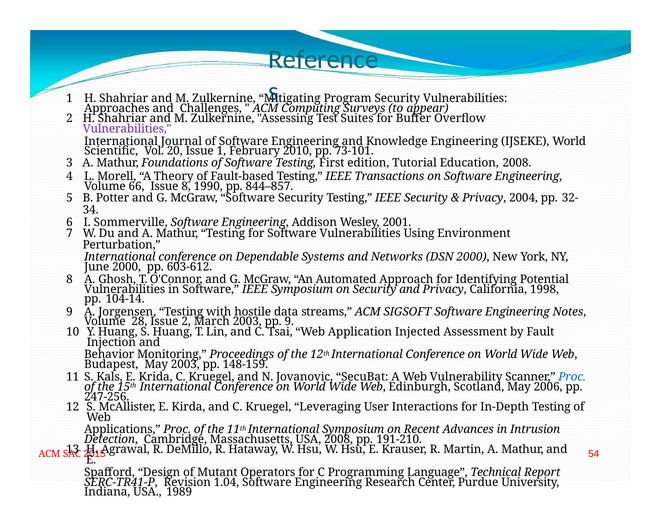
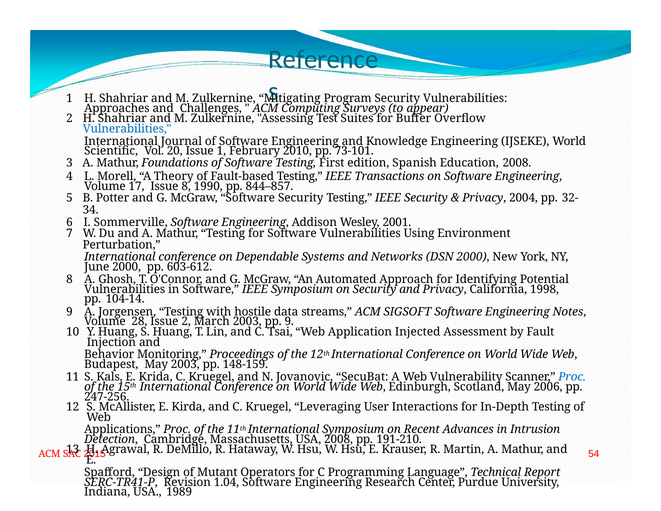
Vulnerabilities at (127, 129) colour: purple -> blue
Tutorial: Tutorial -> Spanish
66: 66 -> 17
